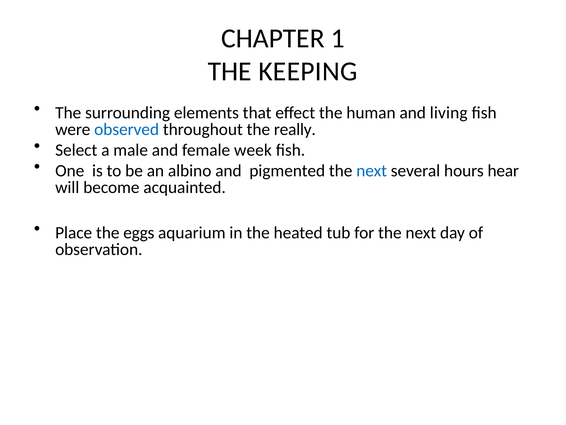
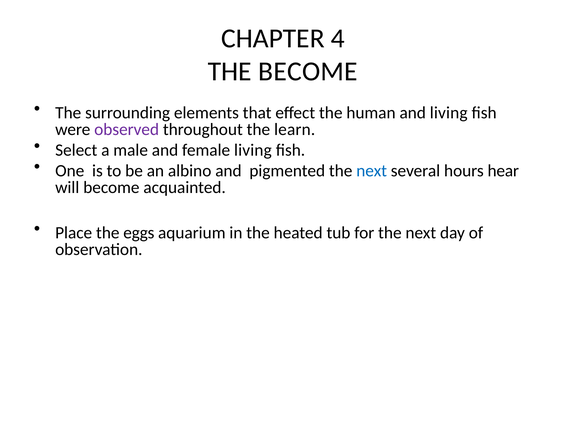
1: 1 -> 4
THE KEEPING: KEEPING -> BECOME
observed colour: blue -> purple
really: really -> learn
female week: week -> living
